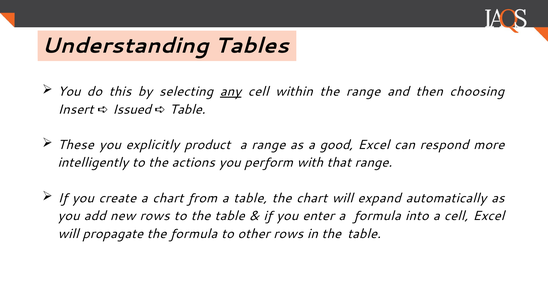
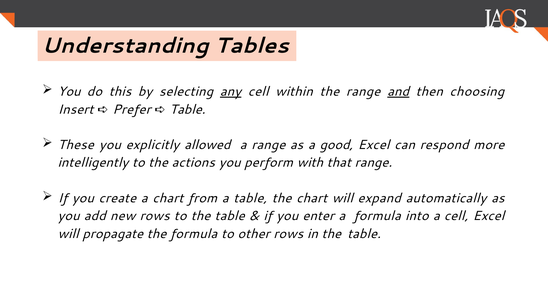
and underline: none -> present
Issued: Issued -> Prefer
product: product -> allowed
